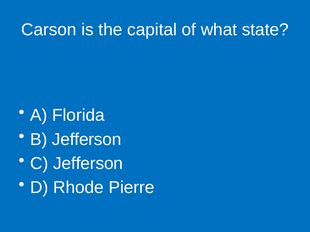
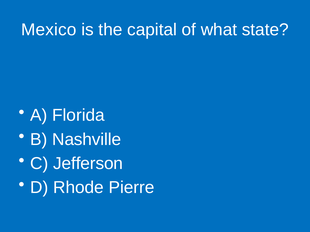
Carson: Carson -> Mexico
B Jefferson: Jefferson -> Nashville
